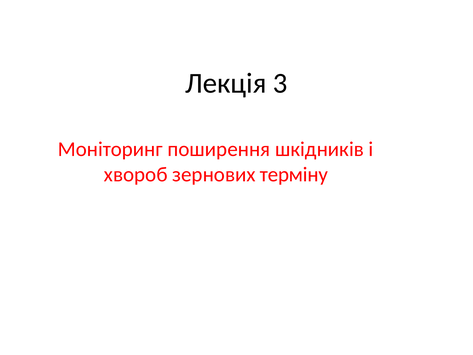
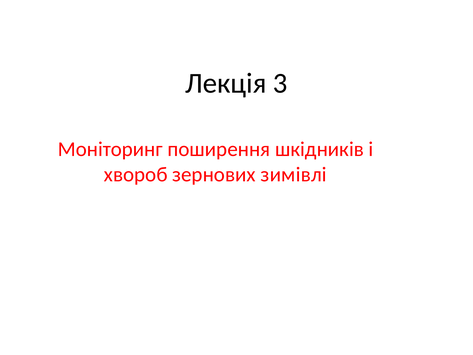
терміну: терміну -> зимівлі
